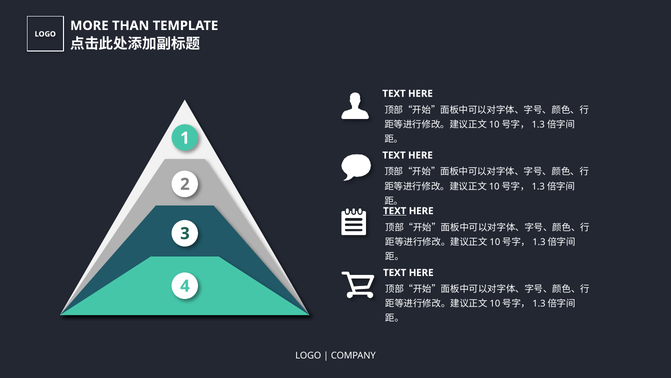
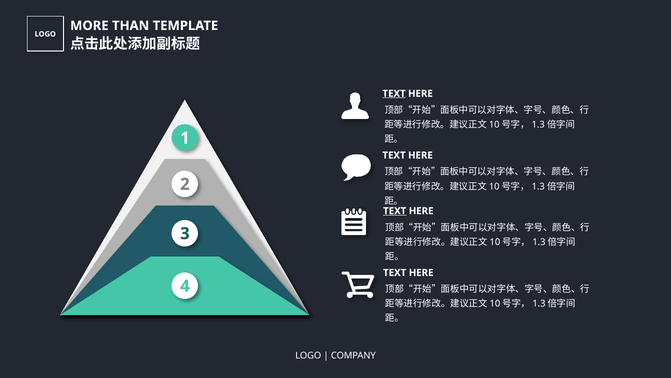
TEXT at (394, 93) underline: none -> present
